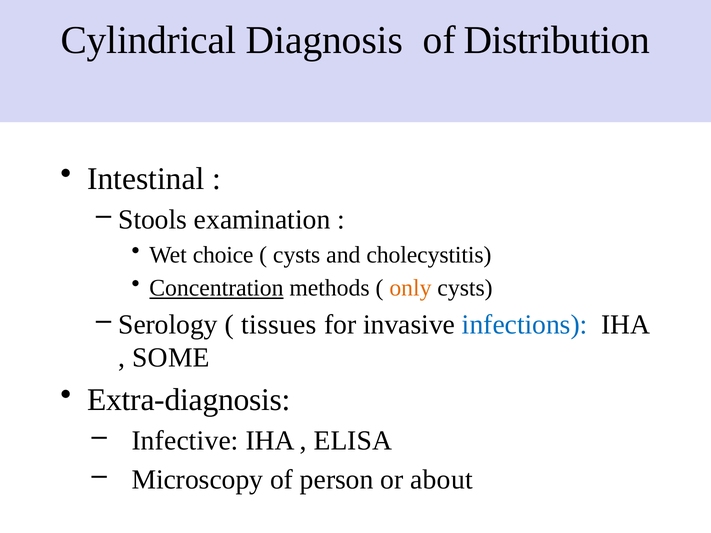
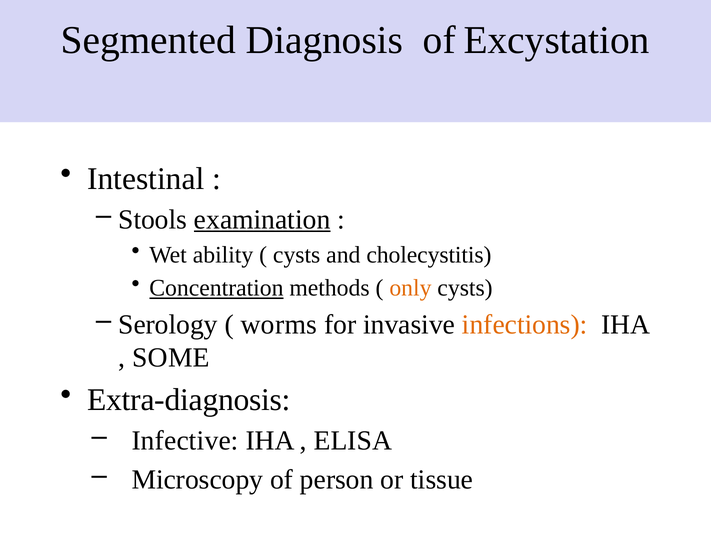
Cylindrical: Cylindrical -> Segmented
Distribution: Distribution -> Excystation
examination underline: none -> present
choice: choice -> ability
tissues: tissues -> worms
infections colour: blue -> orange
about: about -> tissue
